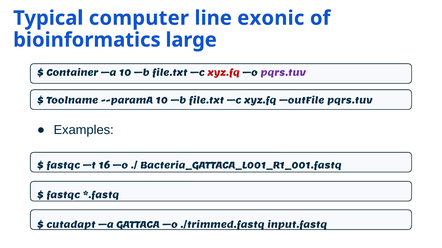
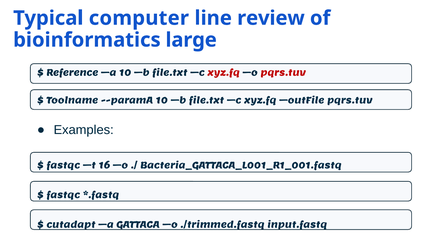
exonic: exonic -> review
Container: Container -> Reference
pqrs.tuv at (283, 73) colour: purple -> red
